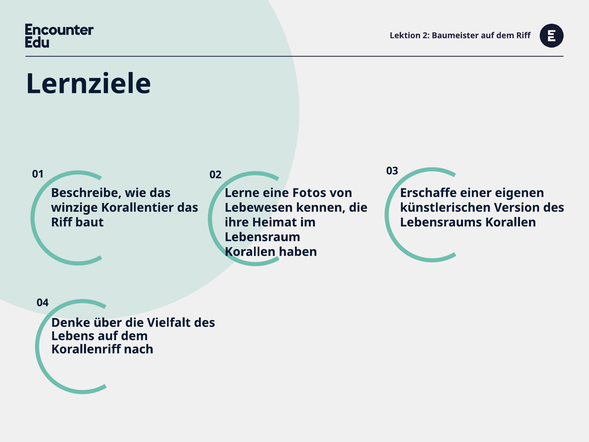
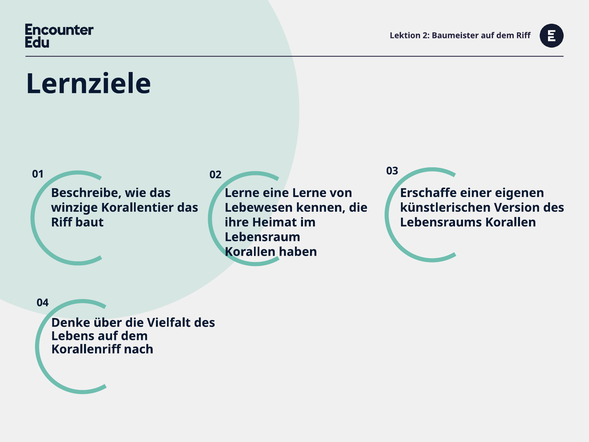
eine Fotos: Fotos -> Lerne
